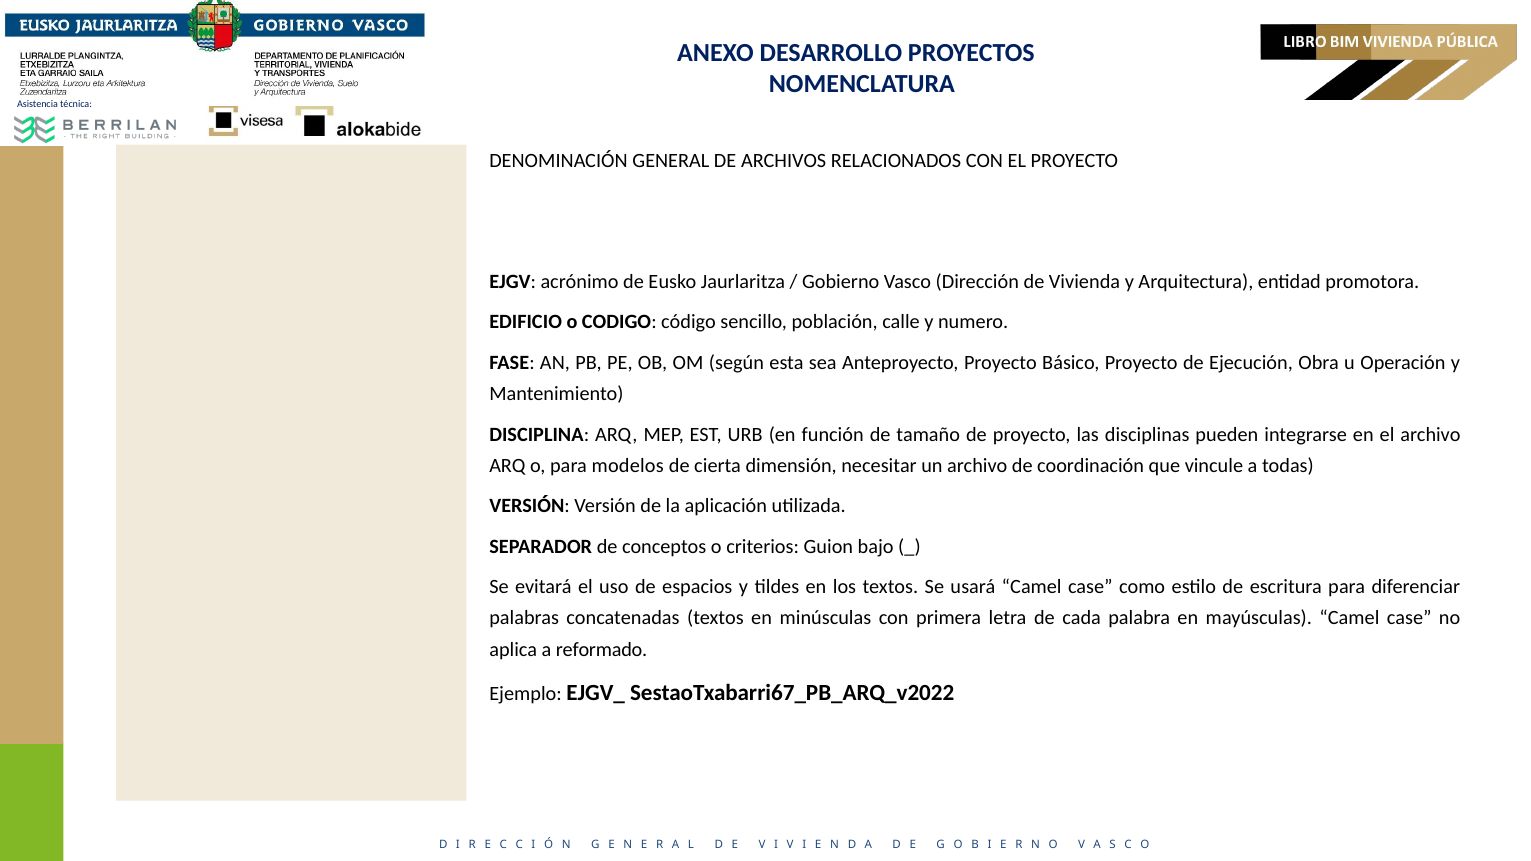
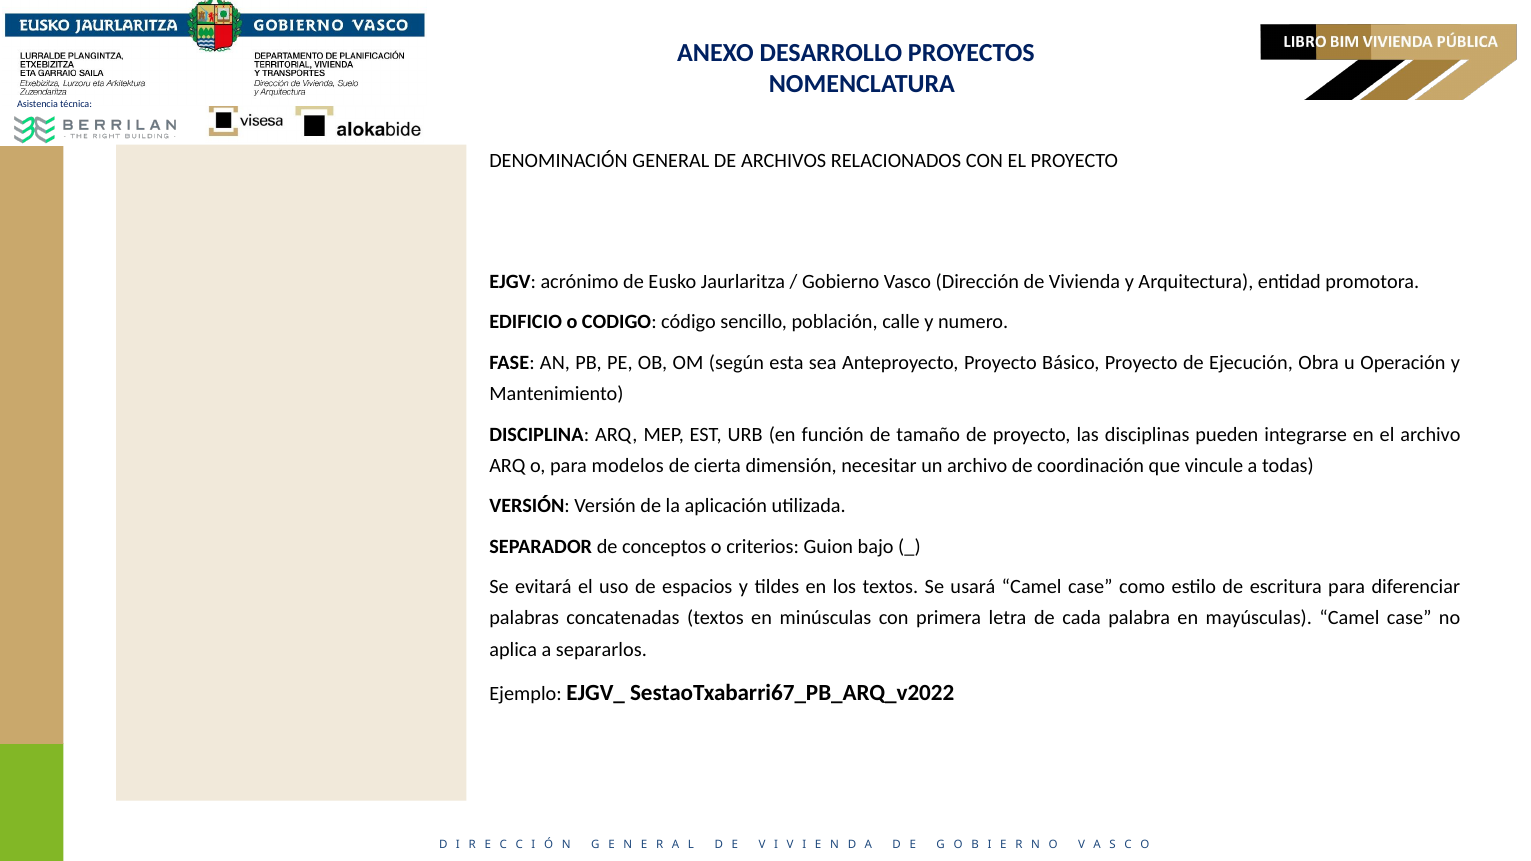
reformado: reformado -> separarlos
